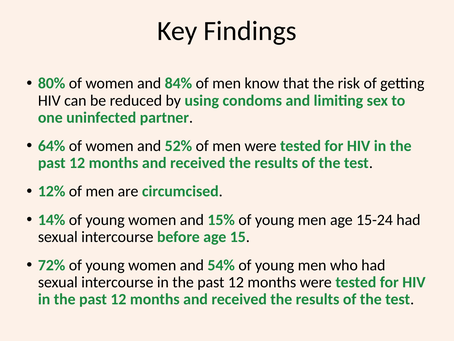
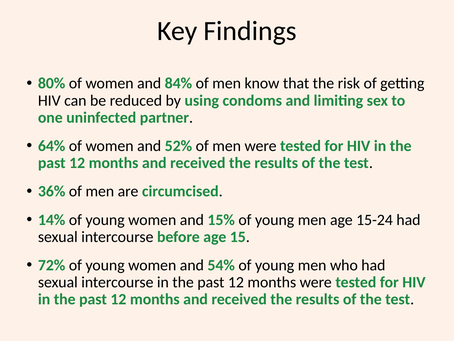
12%: 12% -> 36%
